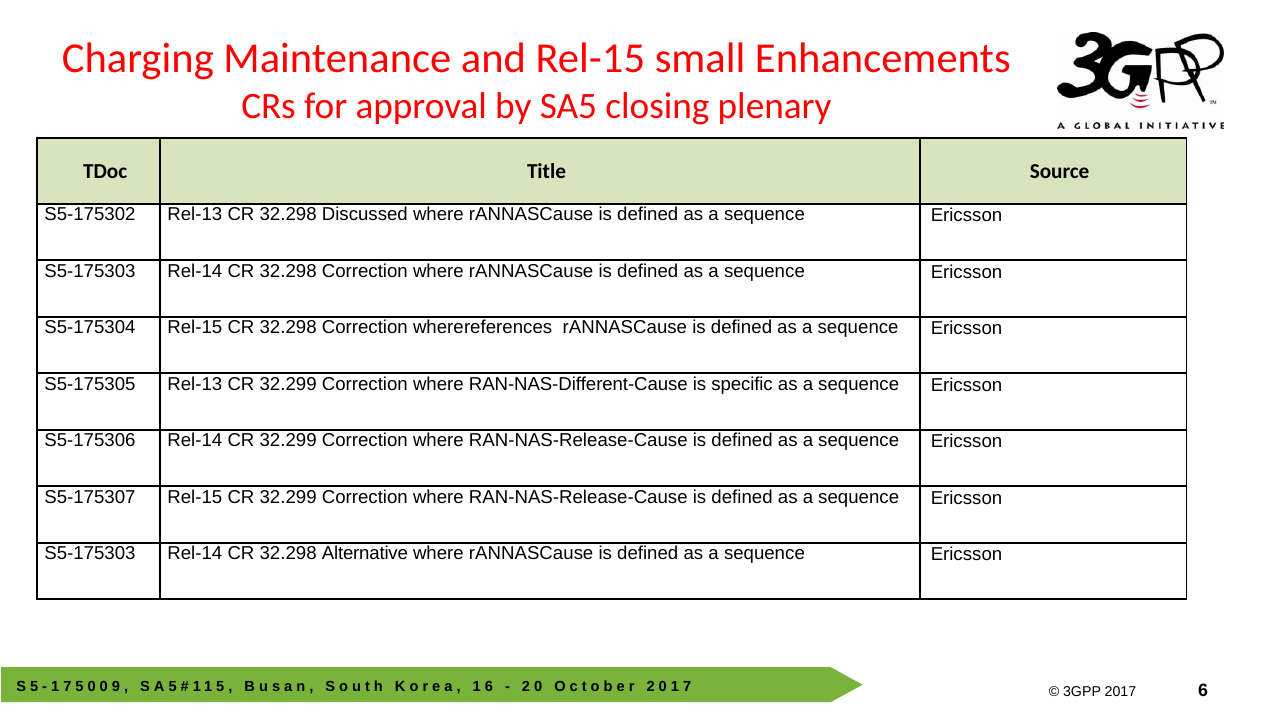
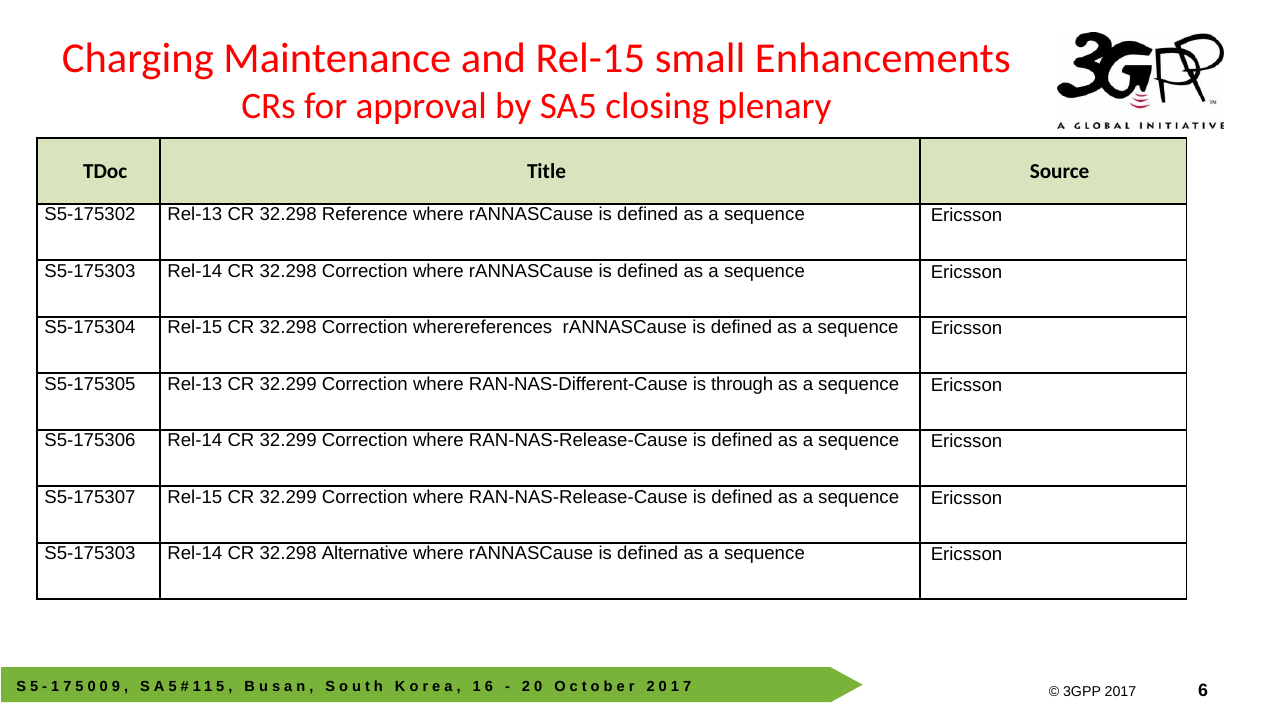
Discussed: Discussed -> Reference
specific: specific -> through
